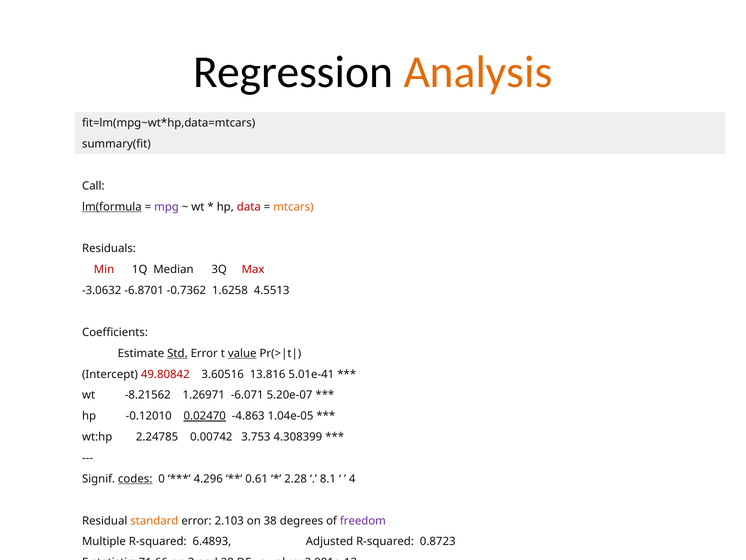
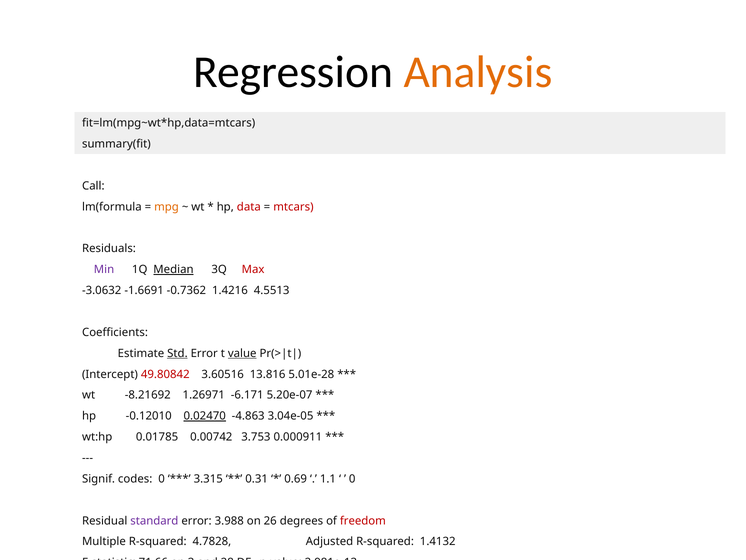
lm(formula underline: present -> none
mpg colour: purple -> orange
mtcars colour: orange -> red
Min colour: red -> purple
Median underline: none -> present
-6.8701: -6.8701 -> -1.6691
1.6258: 1.6258 -> 1.4216
5.01e-41: 5.01e-41 -> 5.01e-28
-8.21562: -8.21562 -> -8.21692
-6.071: -6.071 -> -6.171
1.04e-05: 1.04e-05 -> 3.04e-05
2.24785: 2.24785 -> 0.01785
4.308399: 4.308399 -> 0.000911
codes underline: present -> none
4.296: 4.296 -> 3.315
0.61: 0.61 -> 0.31
2.28: 2.28 -> 0.69
8.1: 8.1 -> 1.1
4 at (352, 478): 4 -> 0
standard colour: orange -> purple
2.103: 2.103 -> 3.988
38: 38 -> 26
freedom colour: purple -> red
6.4893: 6.4893 -> 4.7828
0.8723: 0.8723 -> 1.4132
